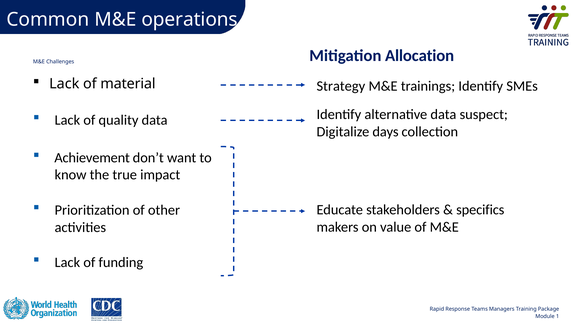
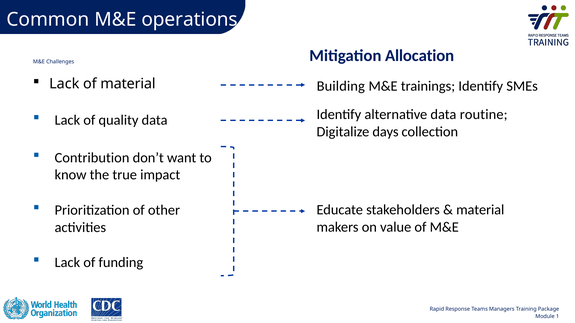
Strategy: Strategy -> Building
suspect: suspect -> routine
Achievement: Achievement -> Contribution
specifics at (480, 210): specifics -> material
